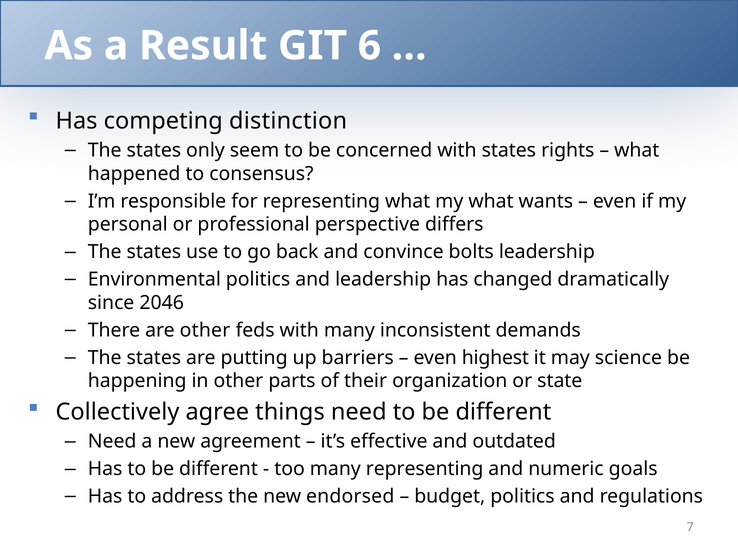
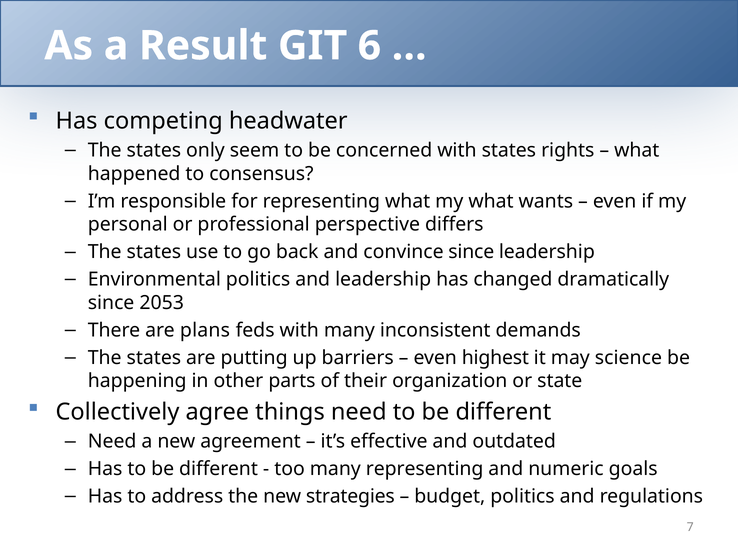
distinction: distinction -> headwater
convince bolts: bolts -> since
2046: 2046 -> 2053
are other: other -> plans
endorsed: endorsed -> strategies
